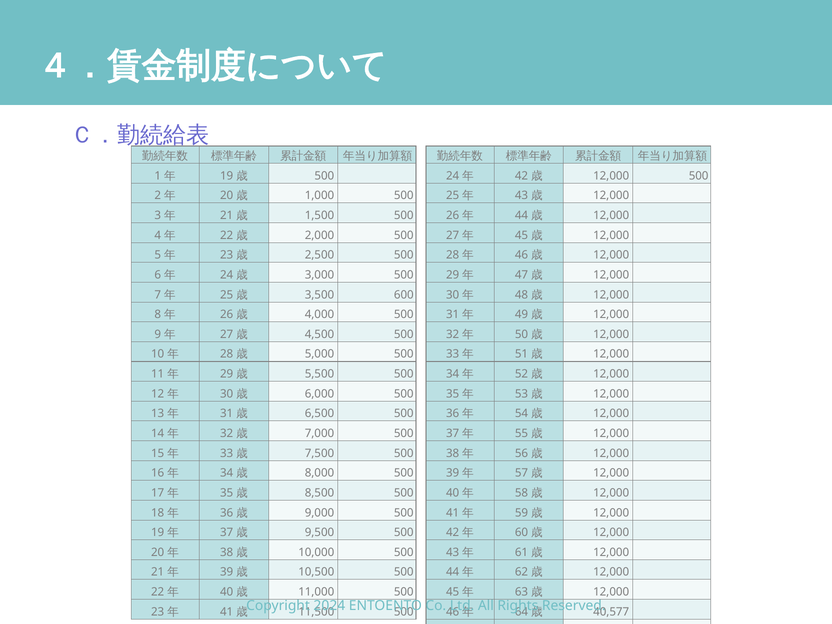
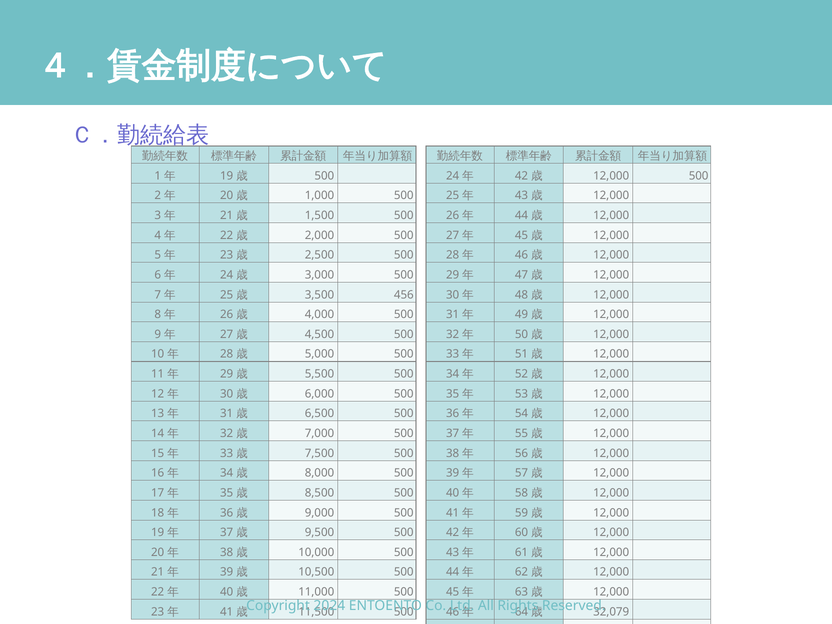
600: 600 -> 456
40,577: 40,577 -> 32,079
